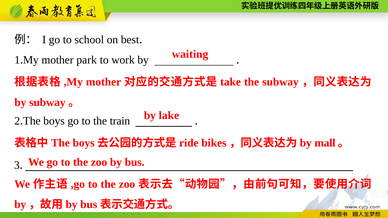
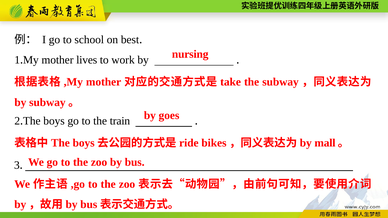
waiting: waiting -> nursing
park: park -> lives
lake: lake -> goes
